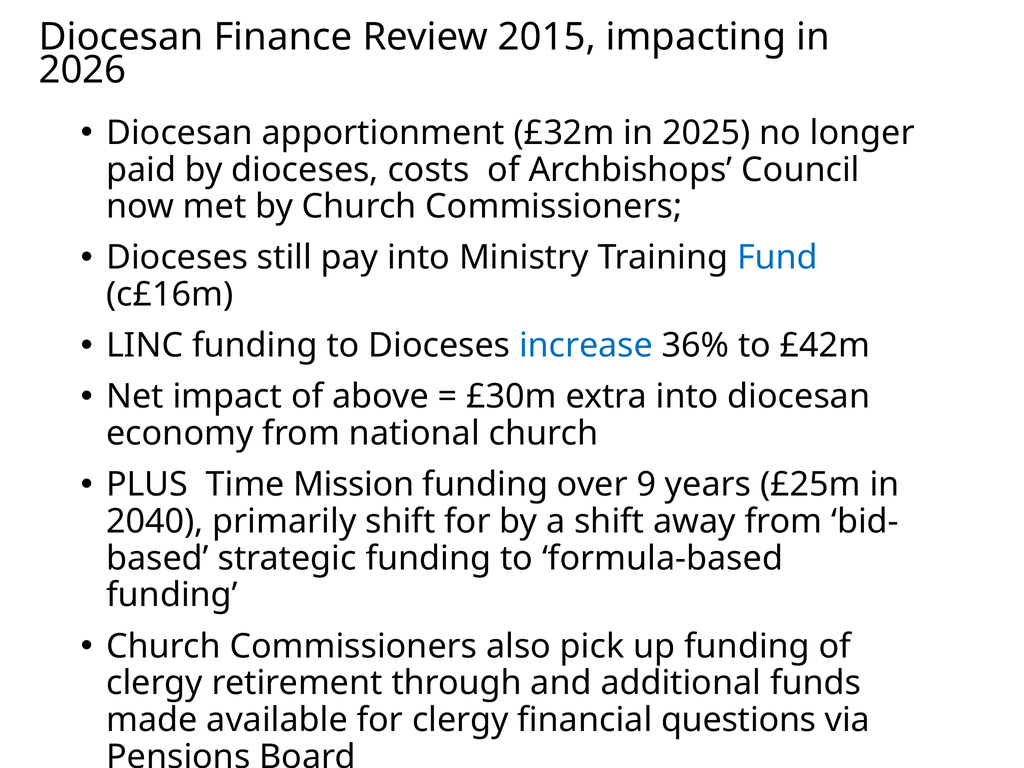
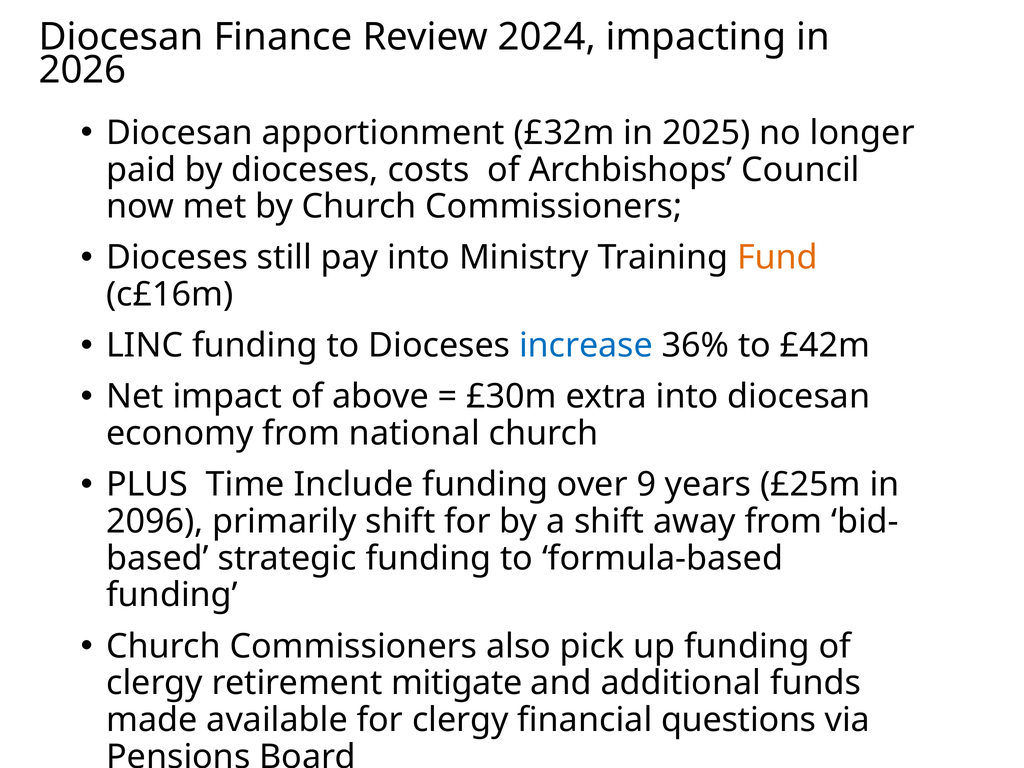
2015: 2015 -> 2024
Fund colour: blue -> orange
Mission: Mission -> Include
2040: 2040 -> 2096
through: through -> mitigate
